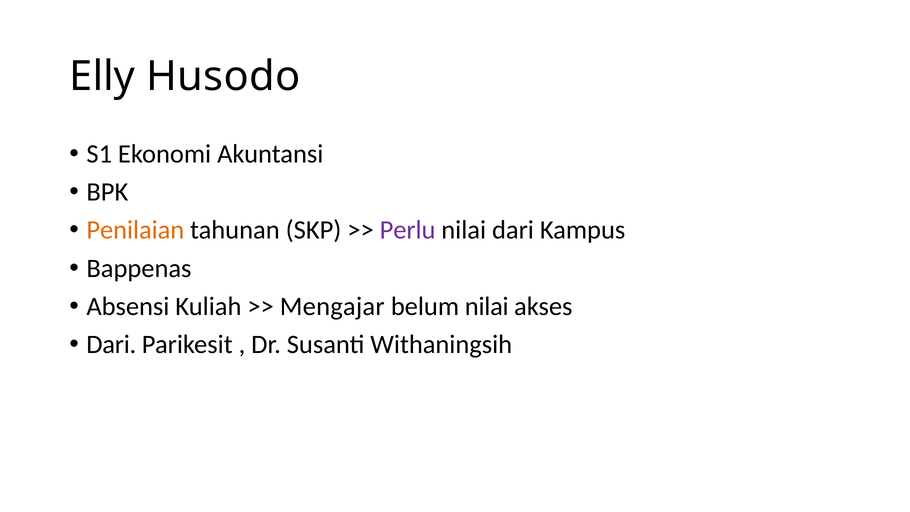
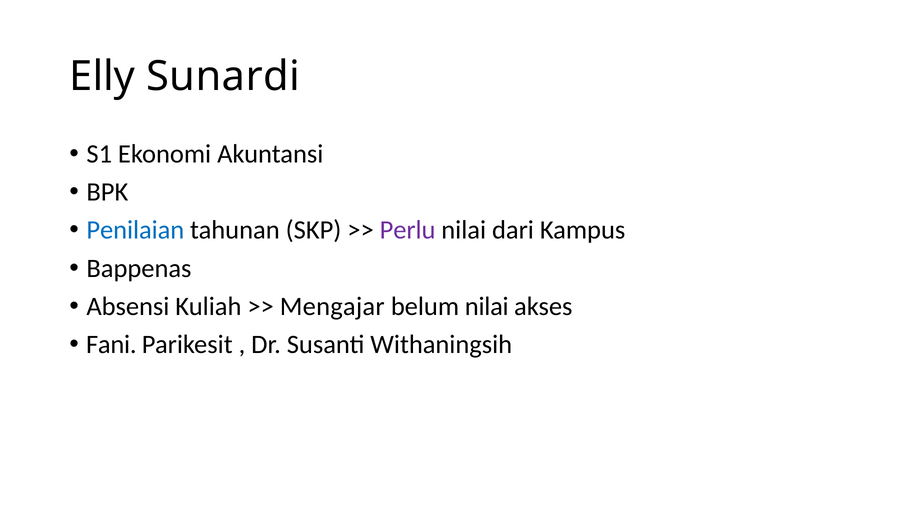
Husodo: Husodo -> Sunardi
Penilaian colour: orange -> blue
Dari at (111, 345): Dari -> Fani
